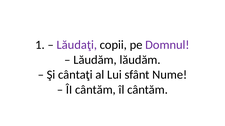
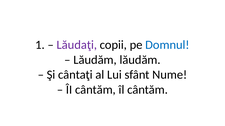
Domnul colour: purple -> blue
